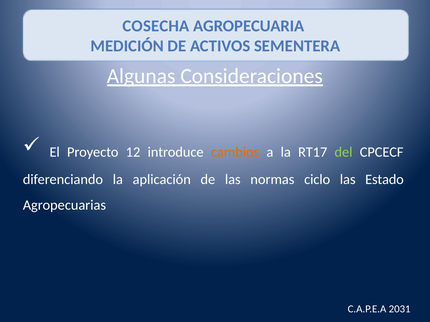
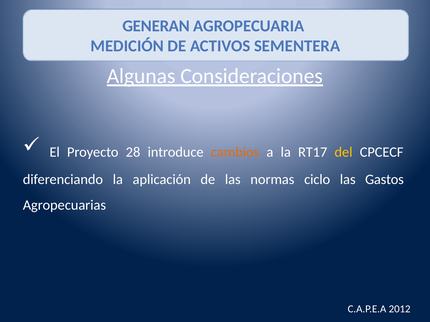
COSECHA: COSECHA -> GENERAN
12: 12 -> 28
del colour: light green -> yellow
Estado: Estado -> Gastos
2031: 2031 -> 2012
